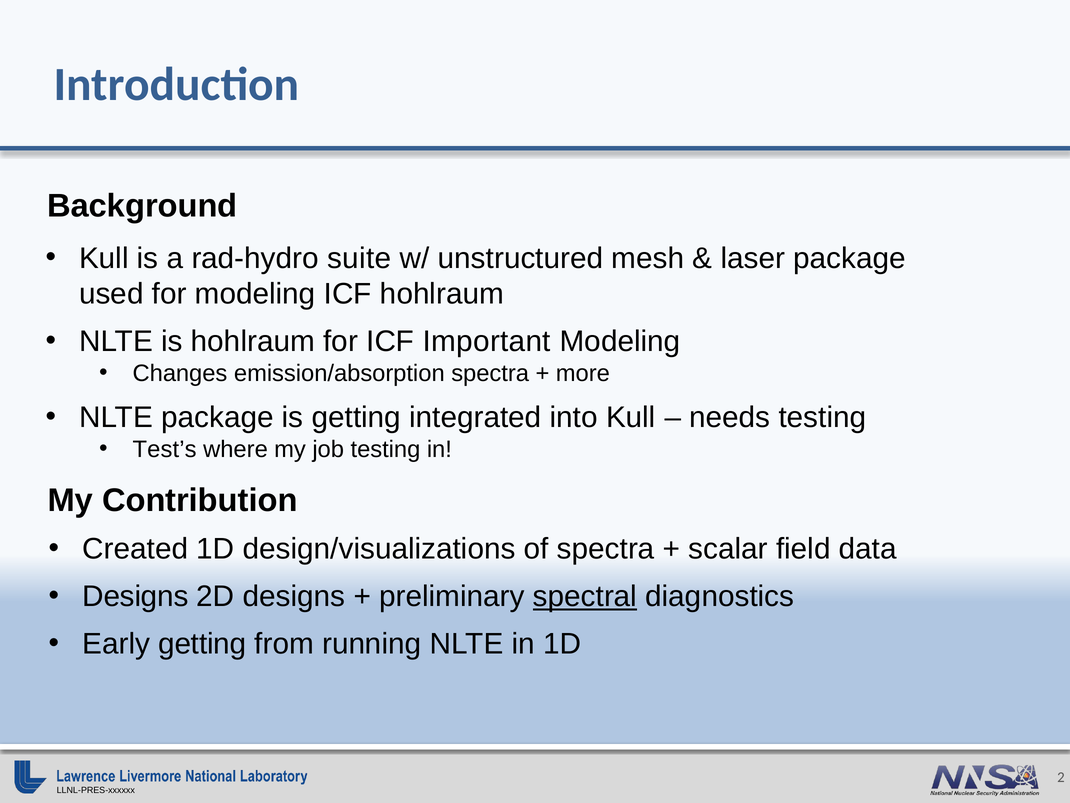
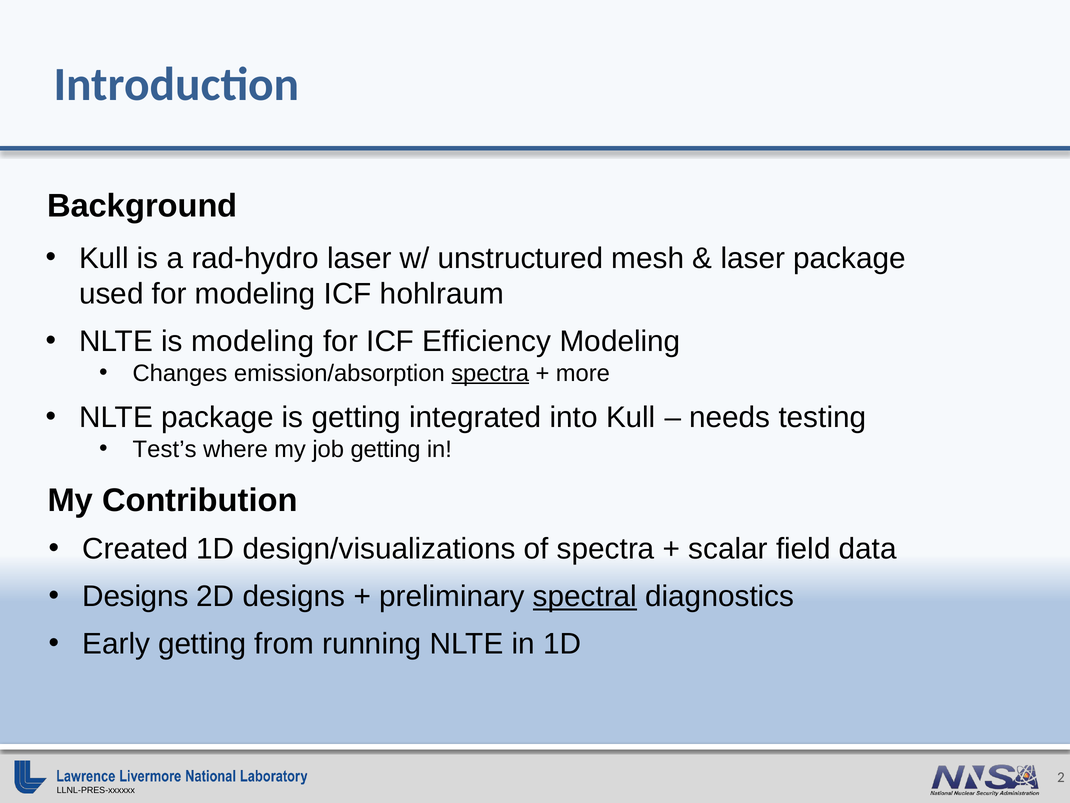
rad-hydro suite: suite -> laser
is hohlraum: hohlraum -> modeling
Important: Important -> Efficiency
spectra at (490, 373) underline: none -> present
job testing: testing -> getting
